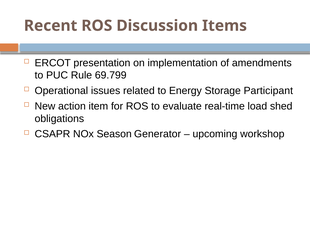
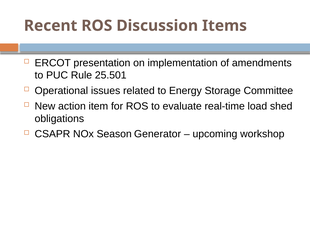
69.799: 69.799 -> 25.501
Participant: Participant -> Committee
